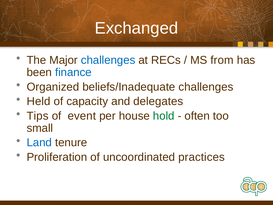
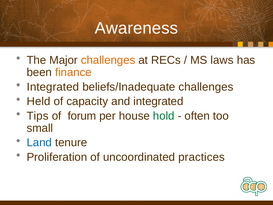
Exchanged: Exchanged -> Awareness
challenges at (108, 60) colour: blue -> orange
from: from -> laws
finance colour: blue -> orange
Organized at (53, 87): Organized -> Integrated
and delegates: delegates -> integrated
event: event -> forum
